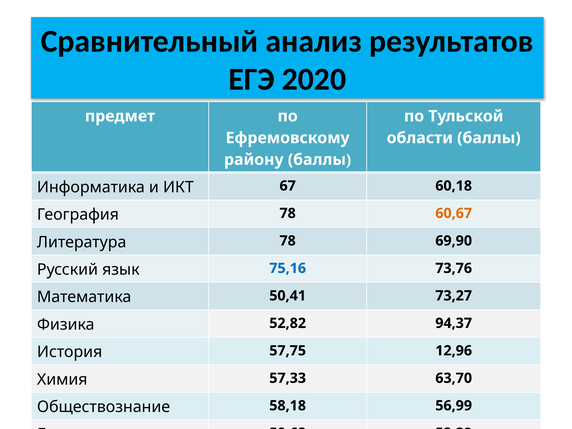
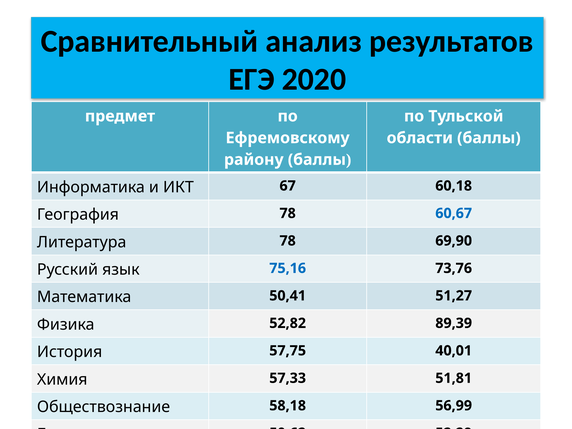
60,67 colour: orange -> blue
73,27: 73,27 -> 51,27
94,37: 94,37 -> 89,39
12,96: 12,96 -> 40,01
63,70: 63,70 -> 51,81
